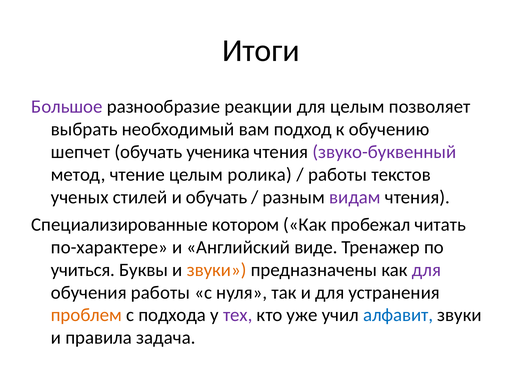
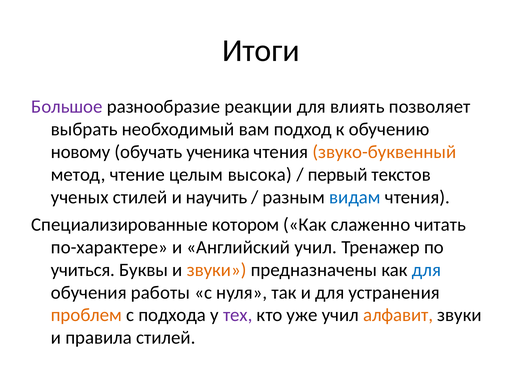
для целым: целым -> влиять
шепчет: шепчет -> новому
звуко-буквенный colour: purple -> orange
ролика: ролика -> высока
работы at (338, 174): работы -> первый
и обучать: обучать -> научить
видам colour: purple -> blue
пробежал: пробежал -> слаженно
Английский виде: виде -> учил
для at (426, 269) colour: purple -> blue
алфавит colour: blue -> orange
правила задача: задача -> стилей
